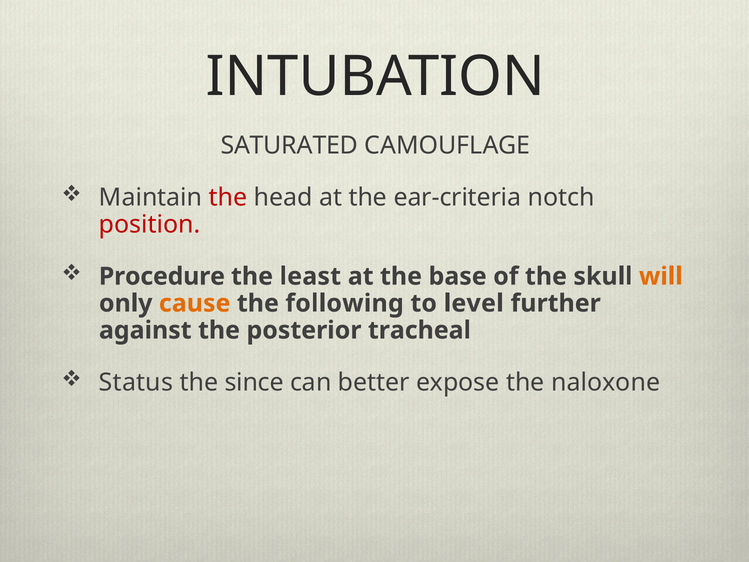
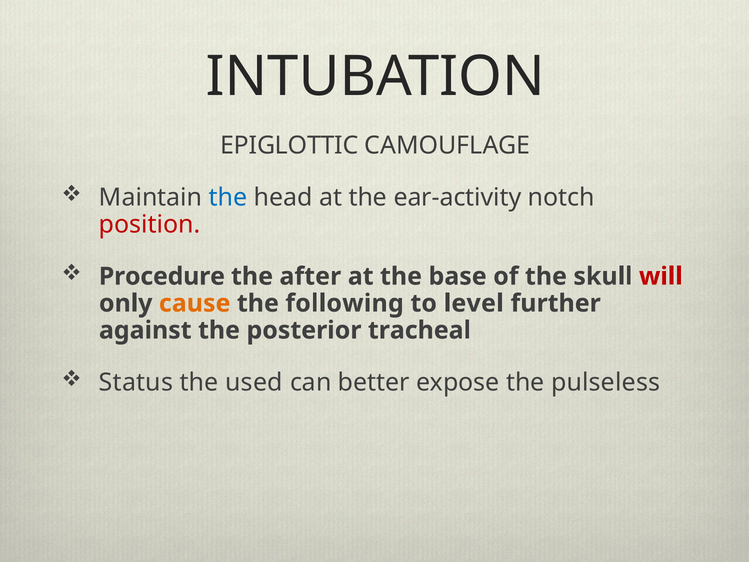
SATURATED: SATURATED -> EPIGLOTTIC
the at (228, 197) colour: red -> blue
ear-criteria: ear-criteria -> ear-activity
least: least -> after
will colour: orange -> red
since: since -> used
naloxone: naloxone -> pulseless
